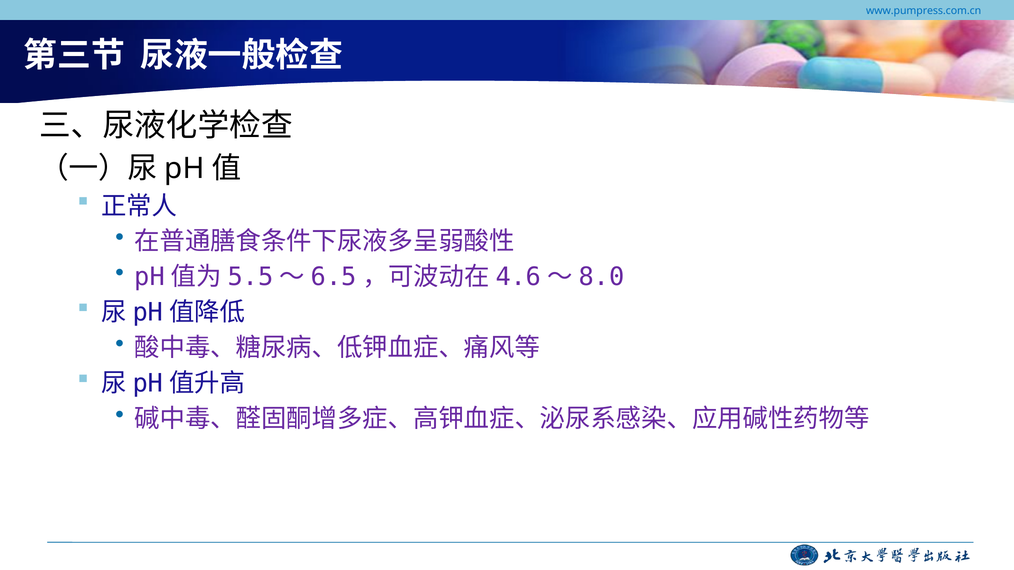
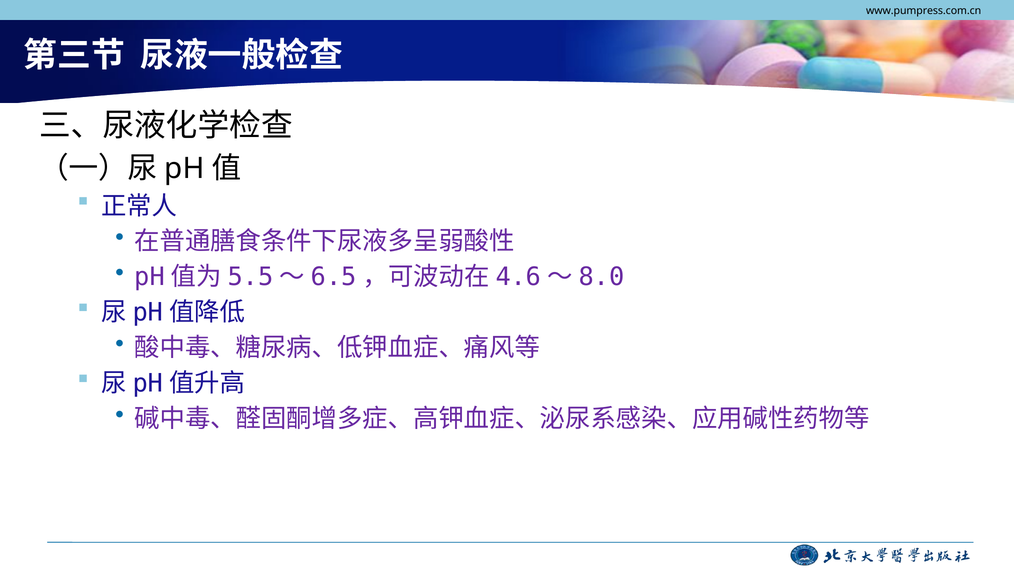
www.pumpress.com.cn colour: blue -> black
